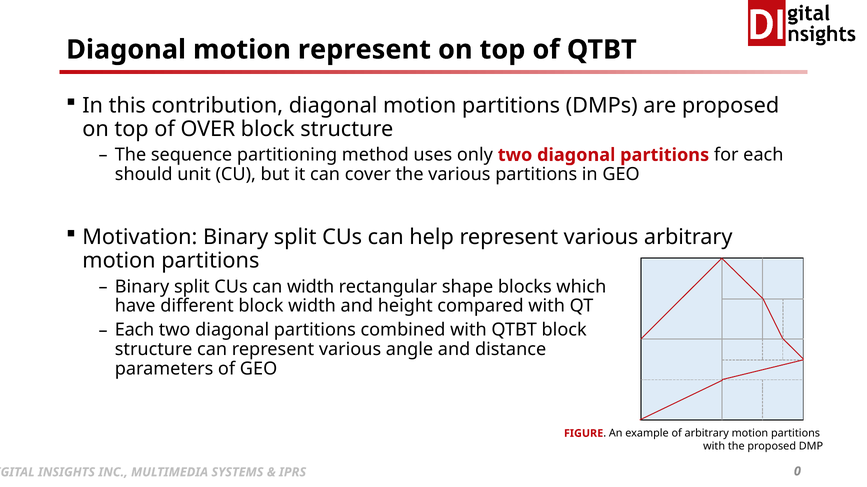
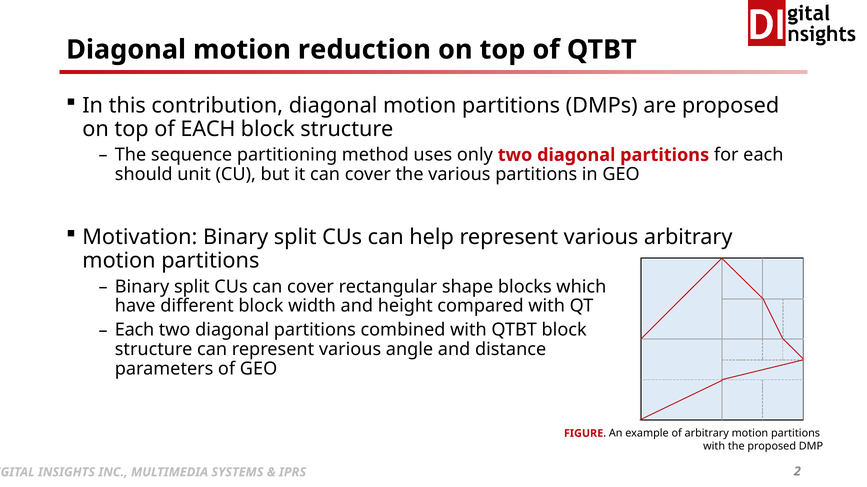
motion represent: represent -> reduction
of OVER: OVER -> EACH
CUs can width: width -> cover
0: 0 -> 2
